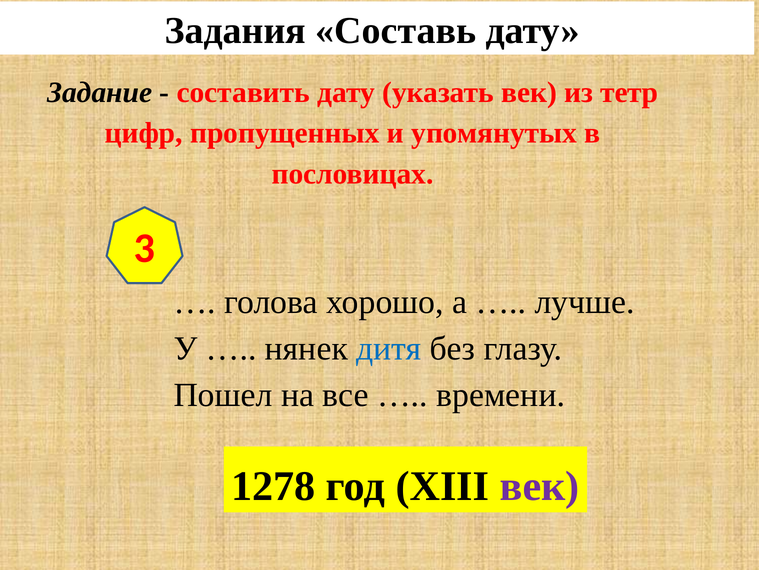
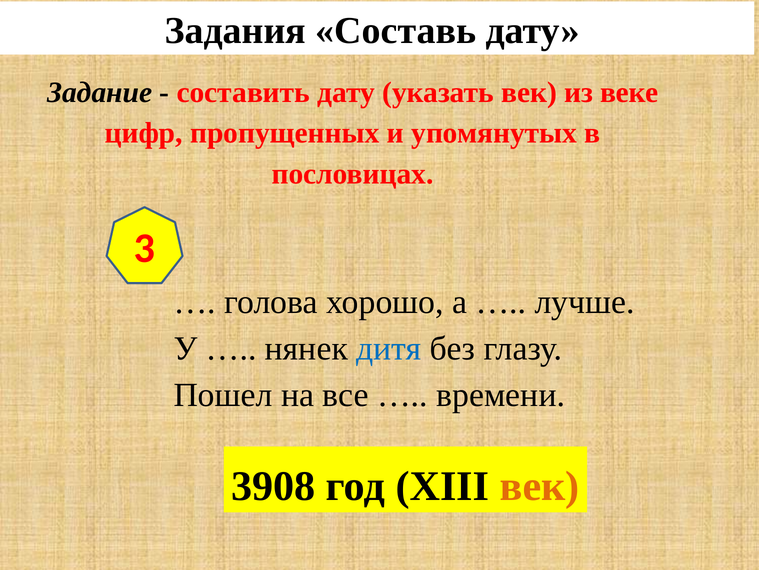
тетр: тетр -> веке
1278: 1278 -> 3908
век at (540, 486) colour: purple -> orange
